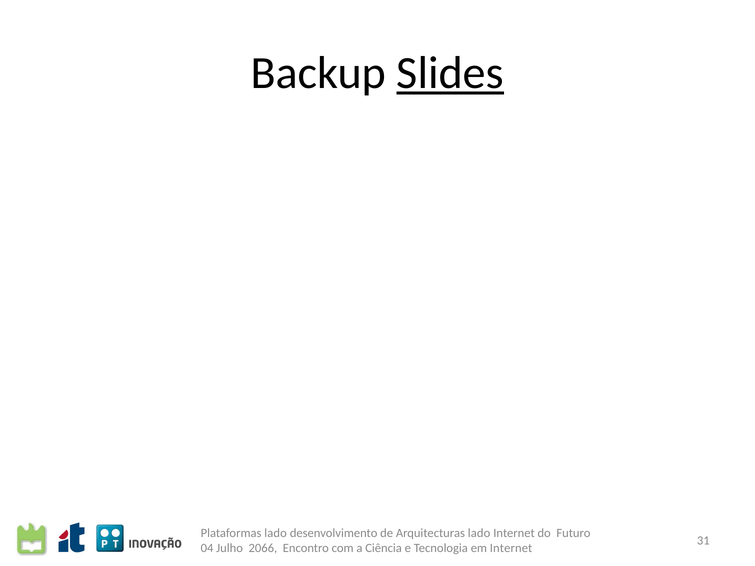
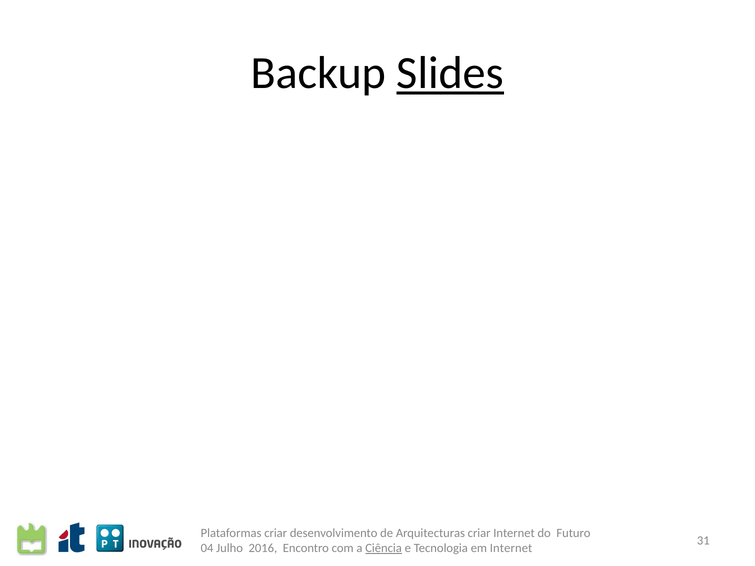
Plataformas lado: lado -> criar
Arquitecturas lado: lado -> criar
2066: 2066 -> 2016
Ciência underline: none -> present
